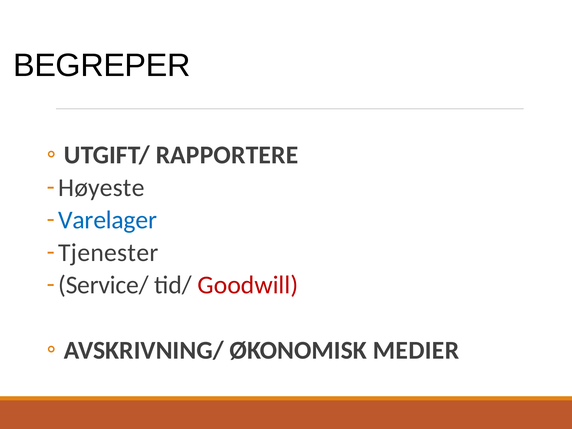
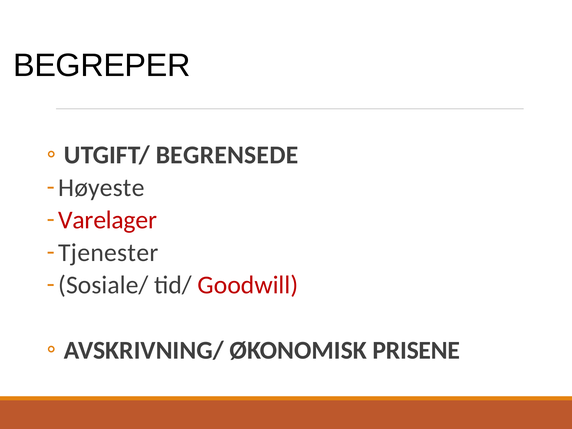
RAPPORTERE: RAPPORTERE -> BEGRENSEDE
Varelager colour: blue -> red
Service/: Service/ -> Sosiale/
MEDIER: MEDIER -> PRISENE
